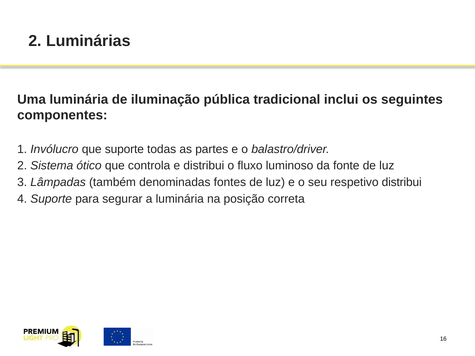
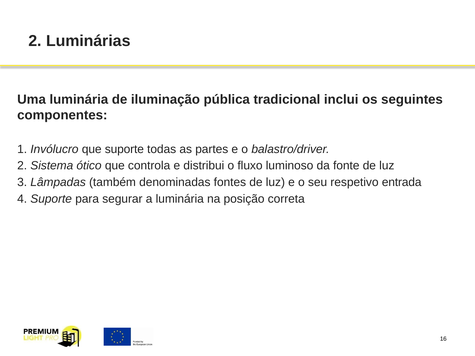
respetivo distribui: distribui -> entrada
